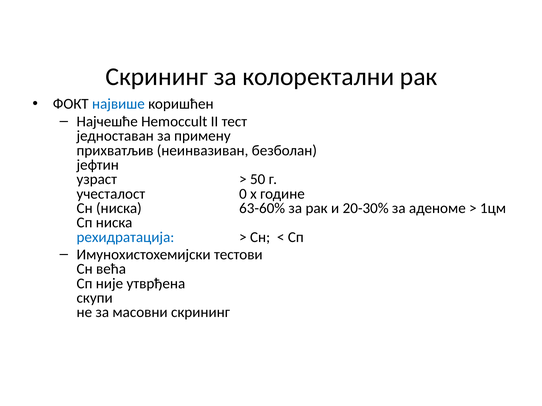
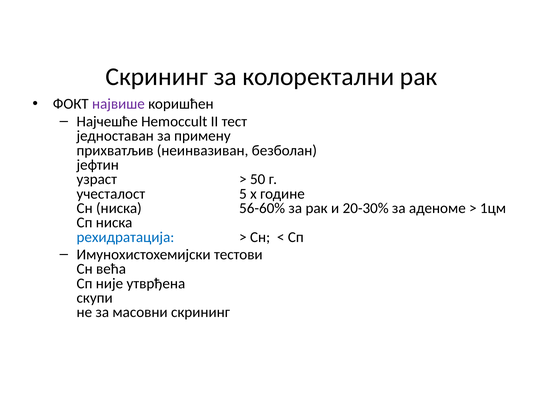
највише colour: blue -> purple
0: 0 -> 5
63-60%: 63-60% -> 56-60%
